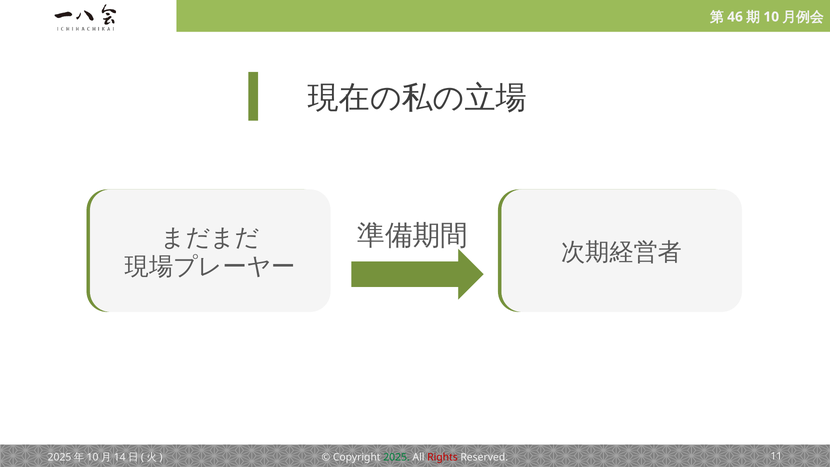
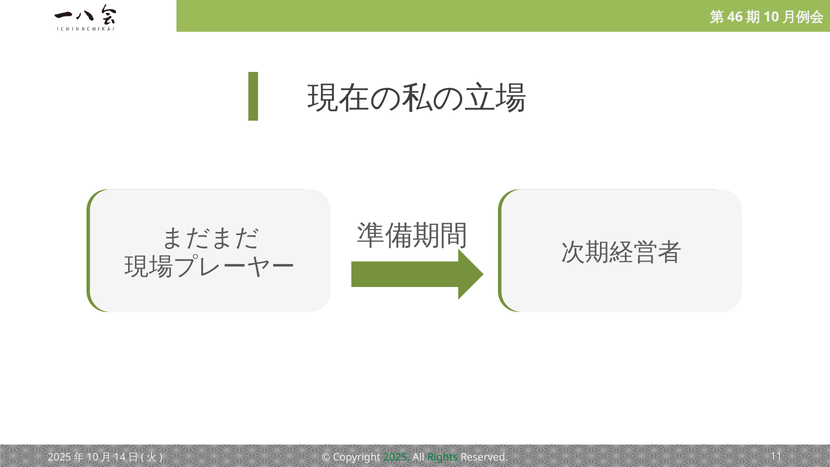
Rights colour: red -> green
